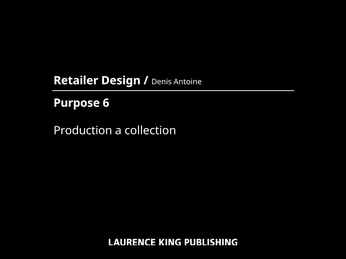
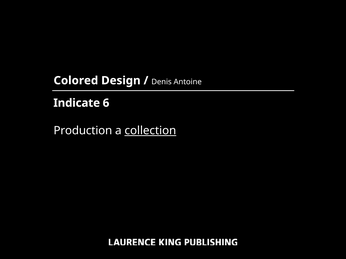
Retailer: Retailer -> Colored
Purpose: Purpose -> Indicate
collection underline: none -> present
